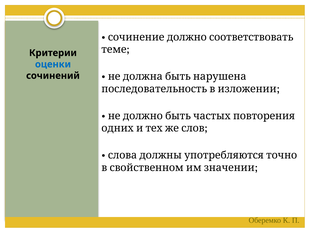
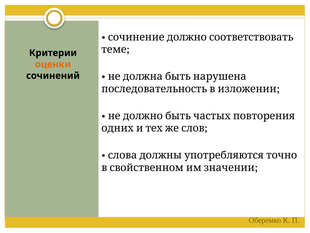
оценки colour: blue -> orange
